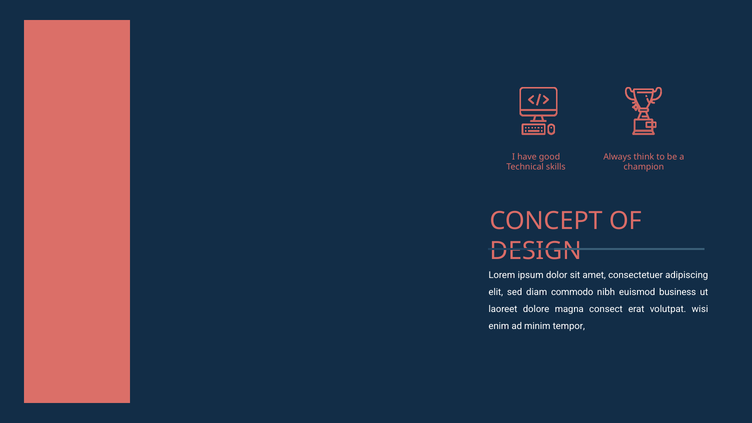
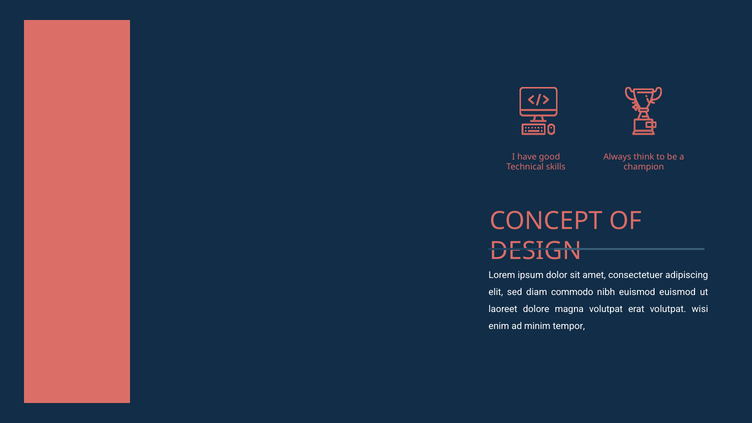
euismod business: business -> euismod
magna consect: consect -> volutpat
